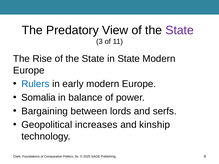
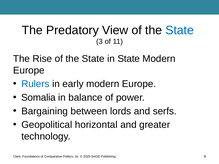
State at (180, 30) colour: purple -> blue
increases: increases -> horizontal
kinship: kinship -> greater
